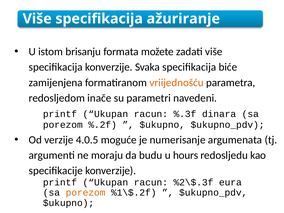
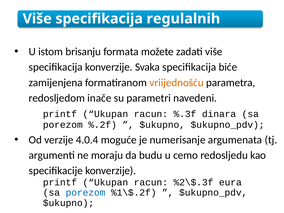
ažuriranje: ažuriranje -> regulalnih
4.0.5: 4.0.5 -> 4.0.4
hours: hours -> cemo
porezom at (86, 193) colour: orange -> blue
